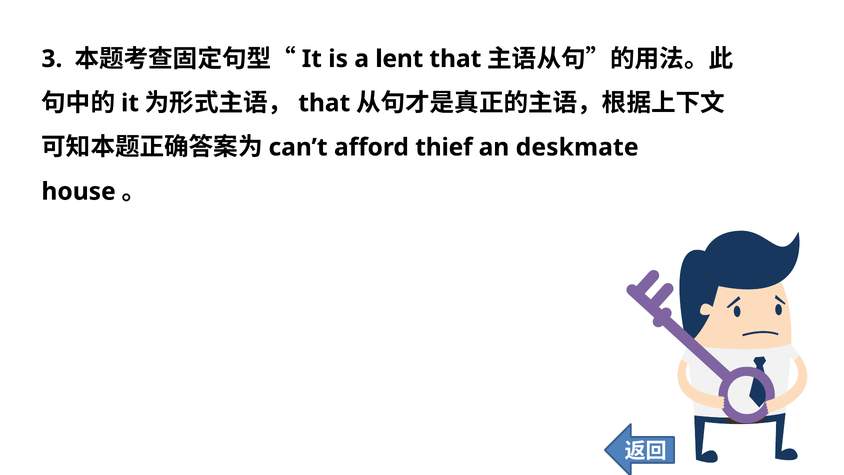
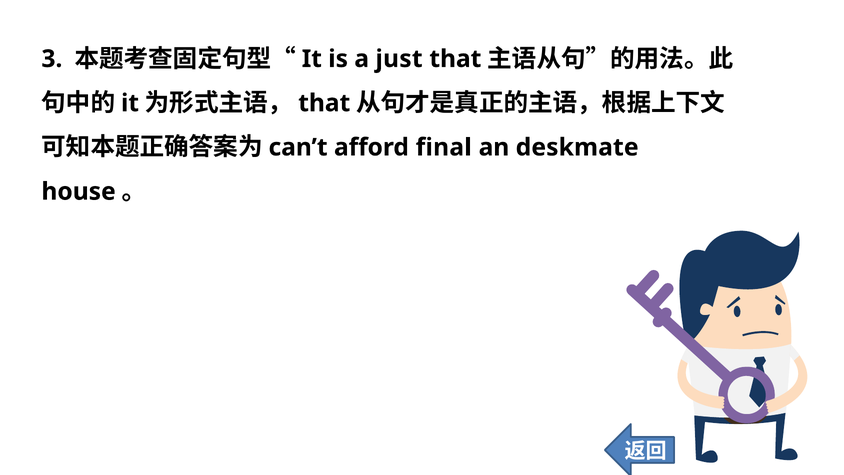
lent: lent -> just
thief: thief -> final
